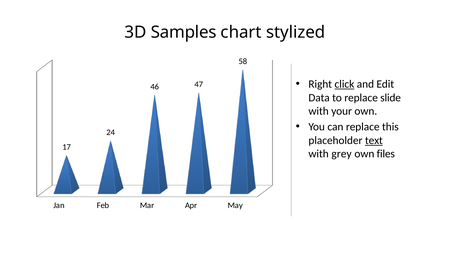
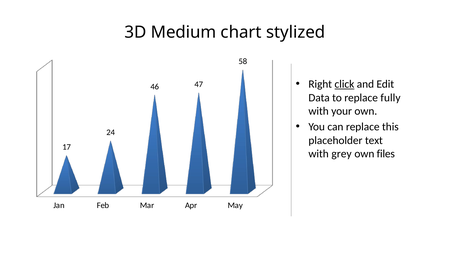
Samples: Samples -> Medium
slide: slide -> fully
text underline: present -> none
